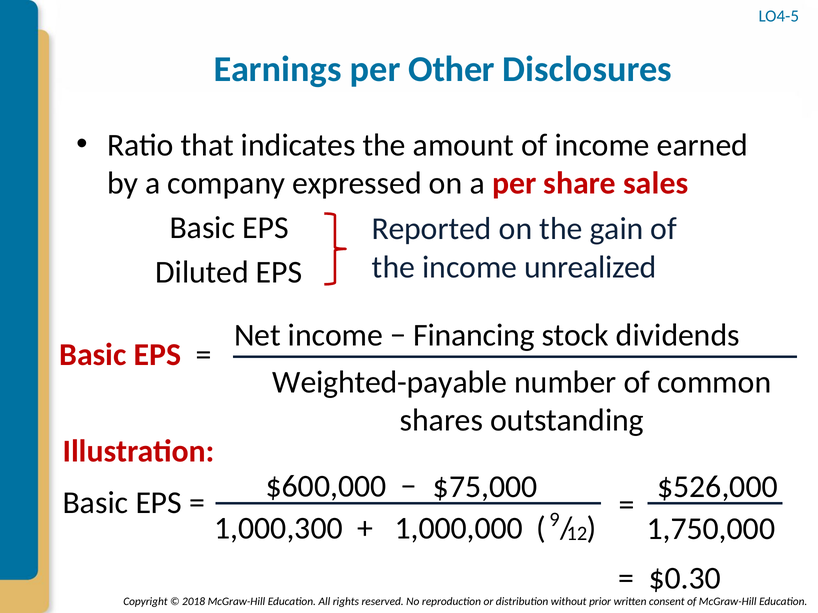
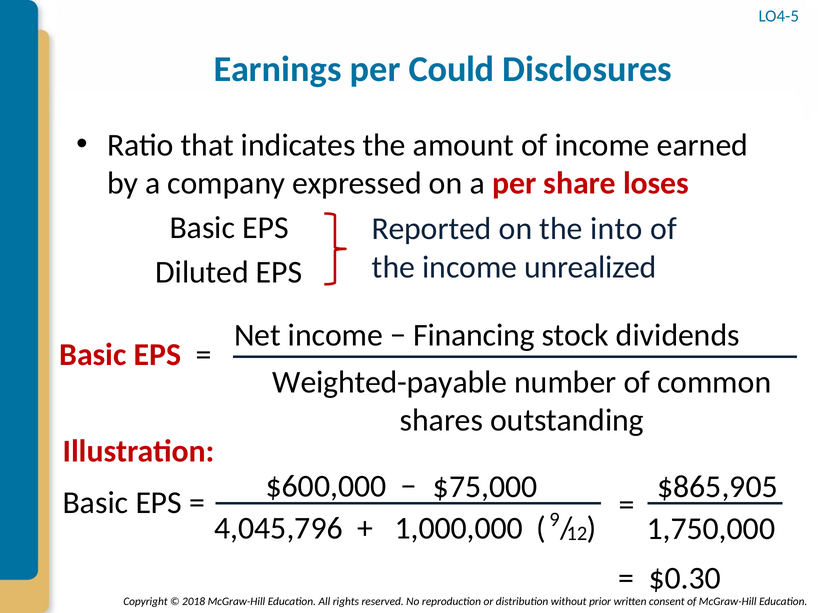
Other: Other -> Could
sales: sales -> loses
gain: gain -> into
$526,000: $526,000 -> $865,905
1,000,300: 1,000,300 -> 4,045,796
